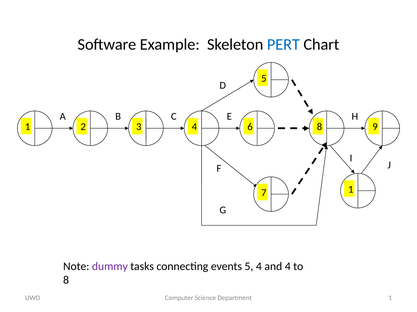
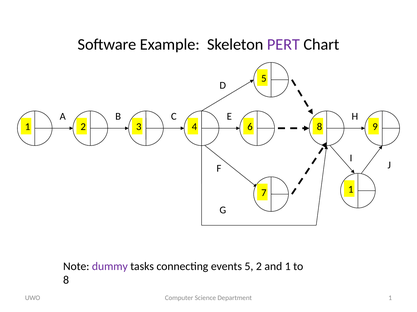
PERT colour: blue -> purple
5 4: 4 -> 2
and 4: 4 -> 1
